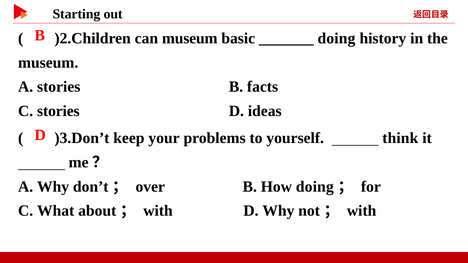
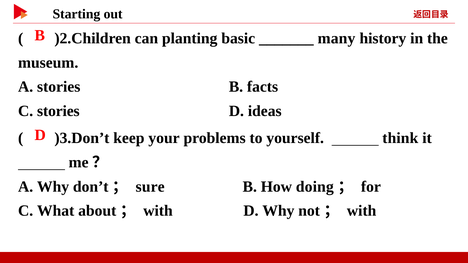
can museum: museum -> planting
doing at (336, 38): doing -> many
over: over -> sure
